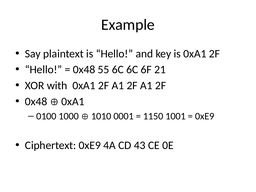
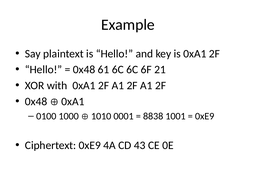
55: 55 -> 61
1150: 1150 -> 8838
